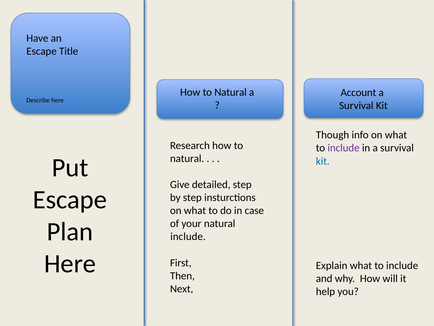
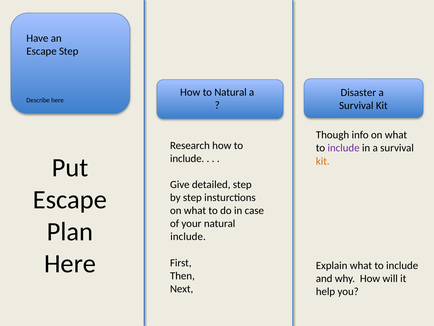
Escape Title: Title -> Step
Account: Account -> Disaster
natural at (187, 158): natural -> include
kit at (323, 161) colour: blue -> orange
